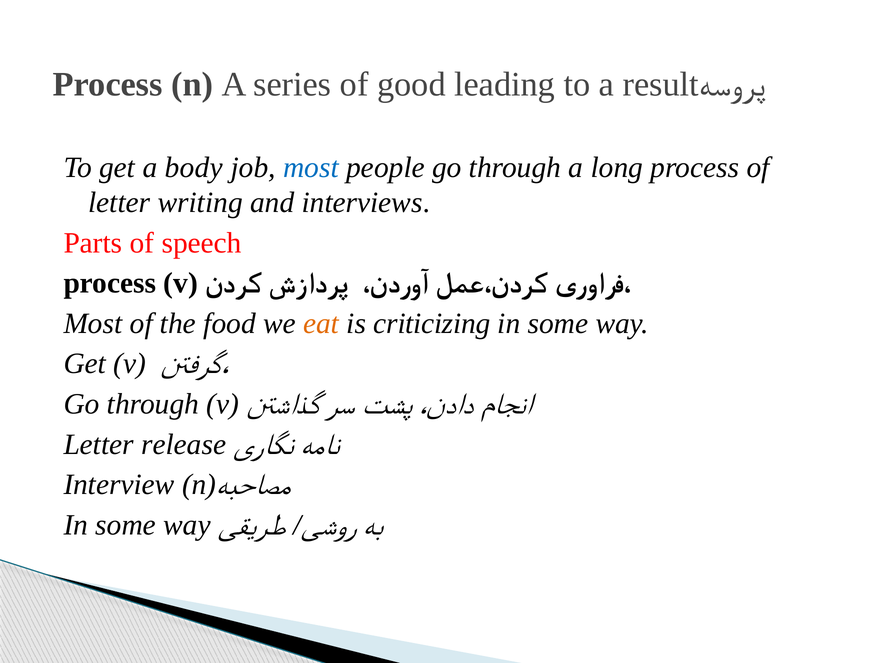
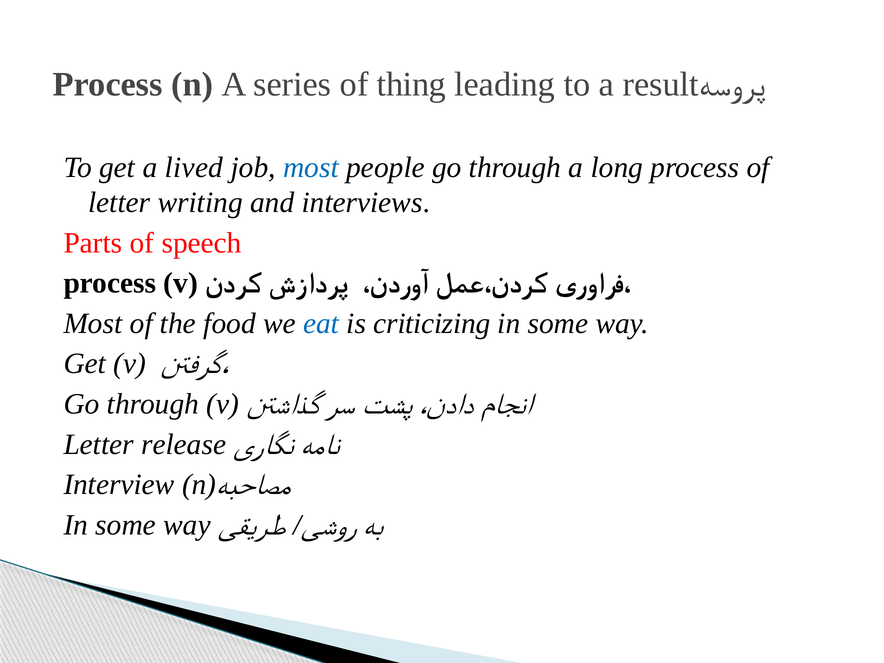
good: good -> thing
body: body -> lived
eat colour: orange -> blue
